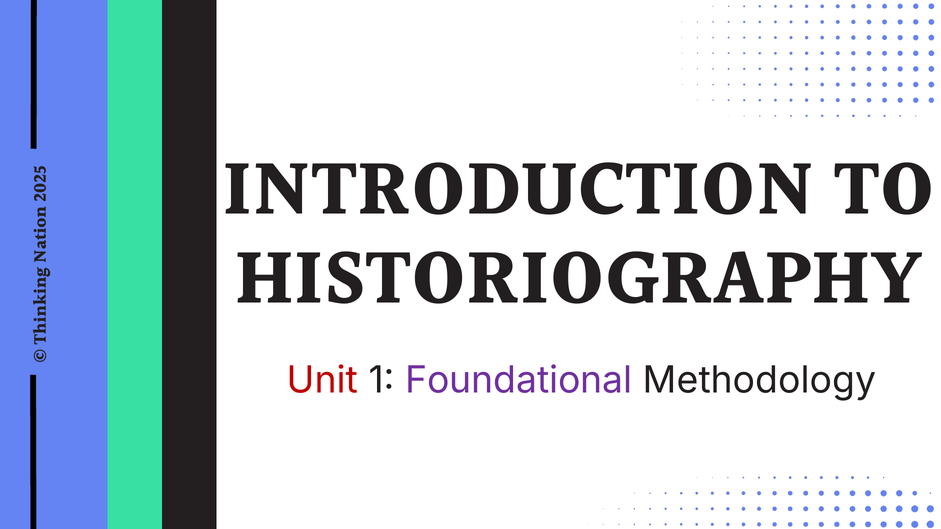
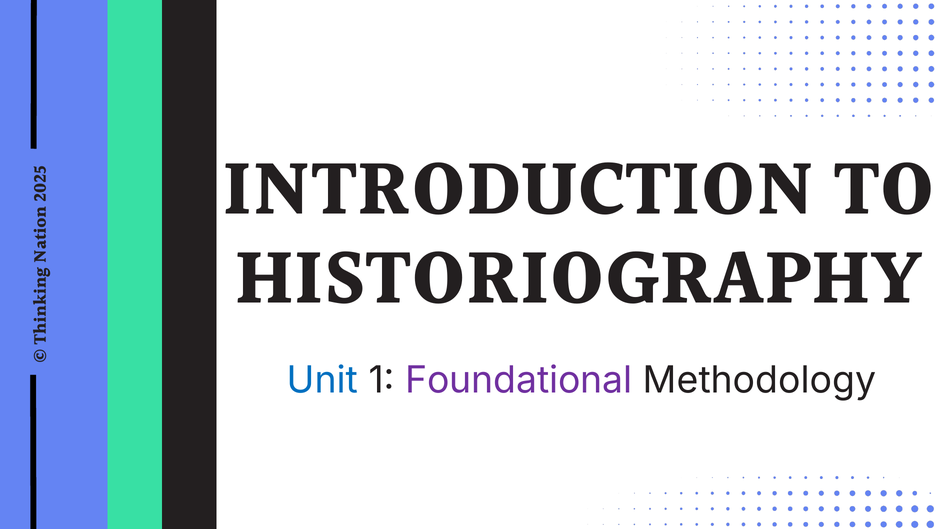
Unit colour: red -> blue
